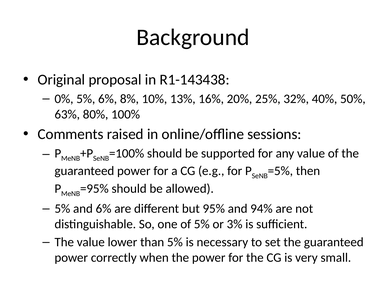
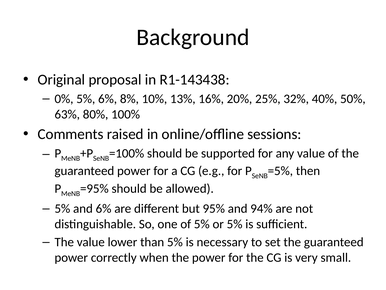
or 3%: 3% -> 5%
